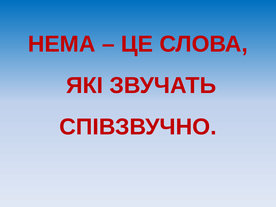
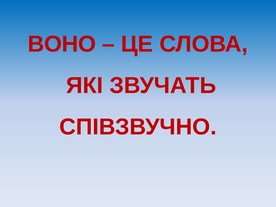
НЕМА: НЕМА -> ВОНО
